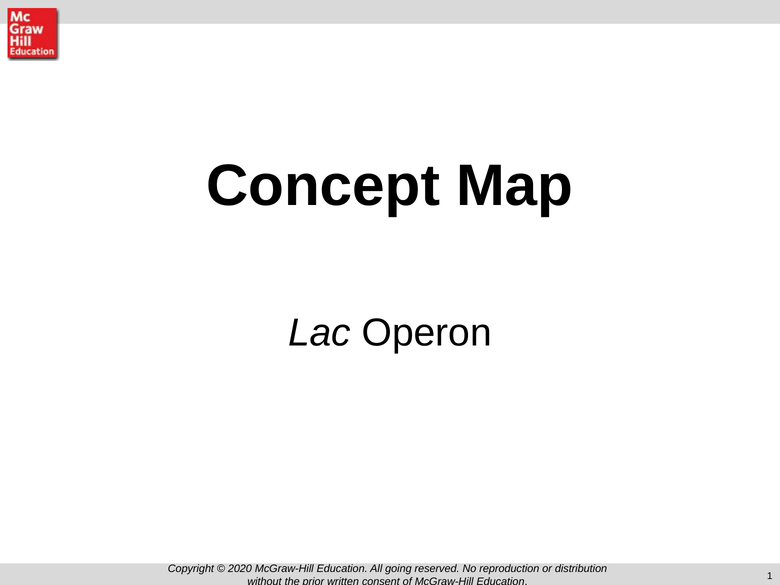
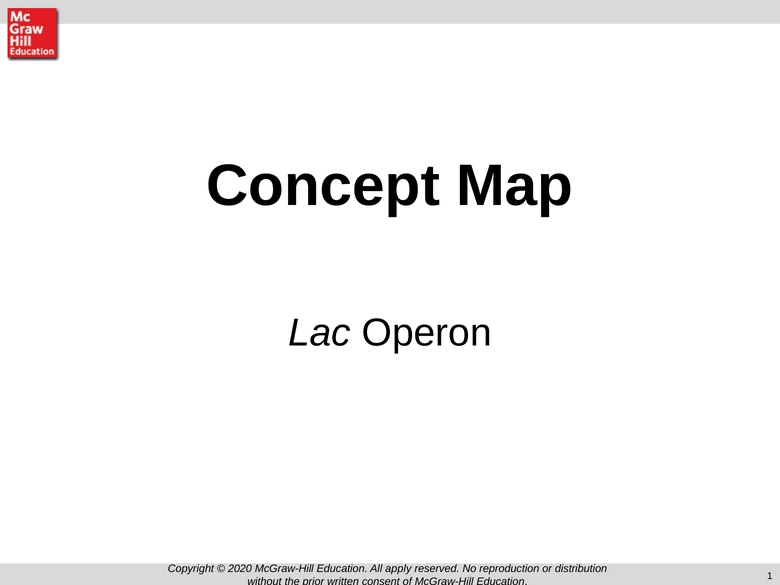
going: going -> apply
